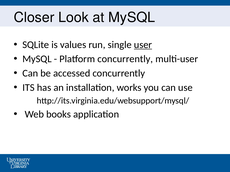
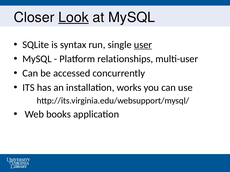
Look underline: none -> present
values: values -> syntax
Platform concurrently: concurrently -> relationships
